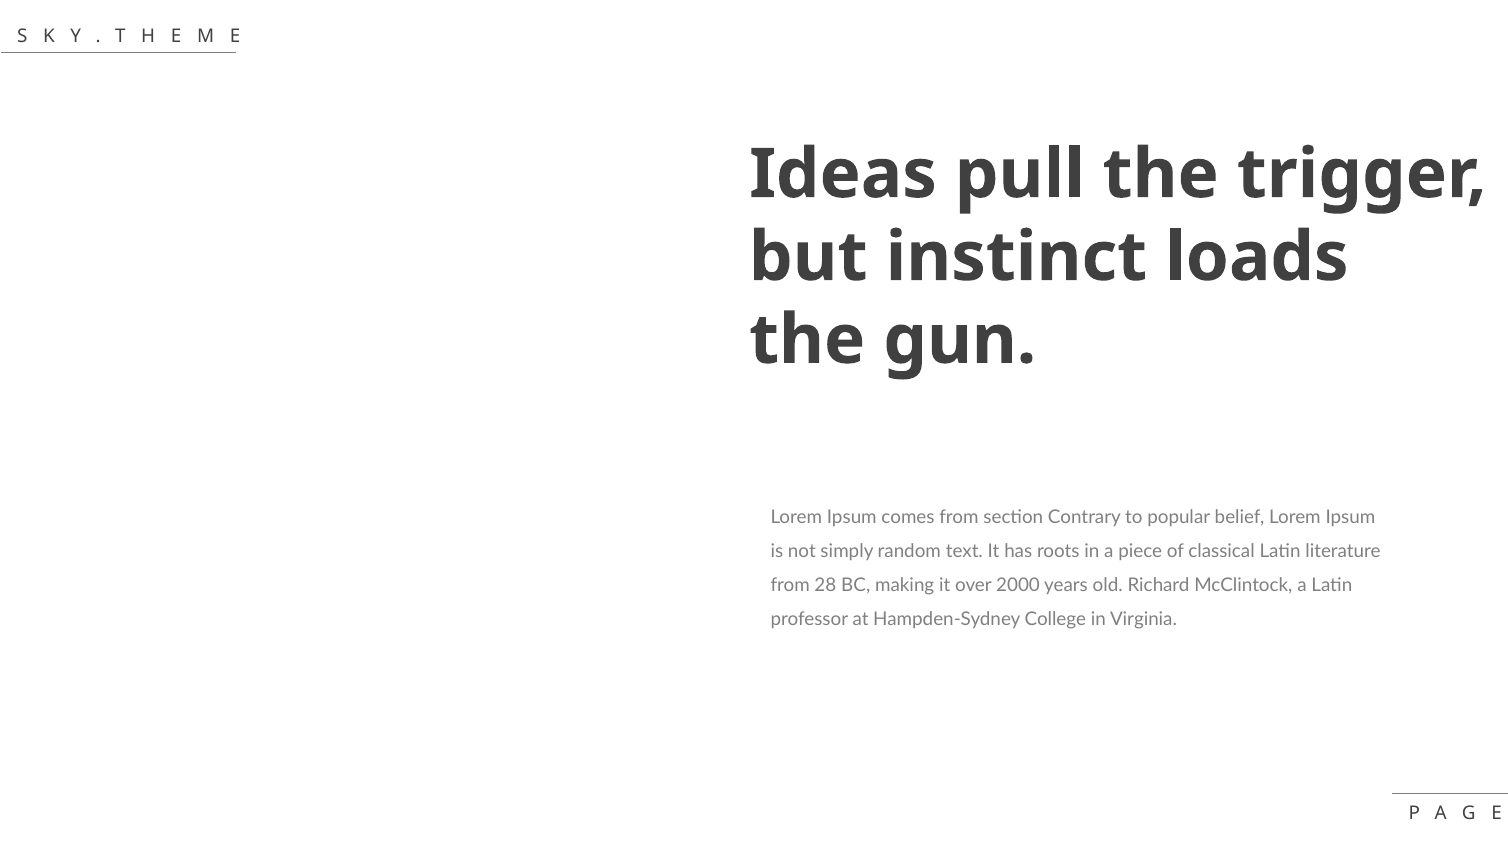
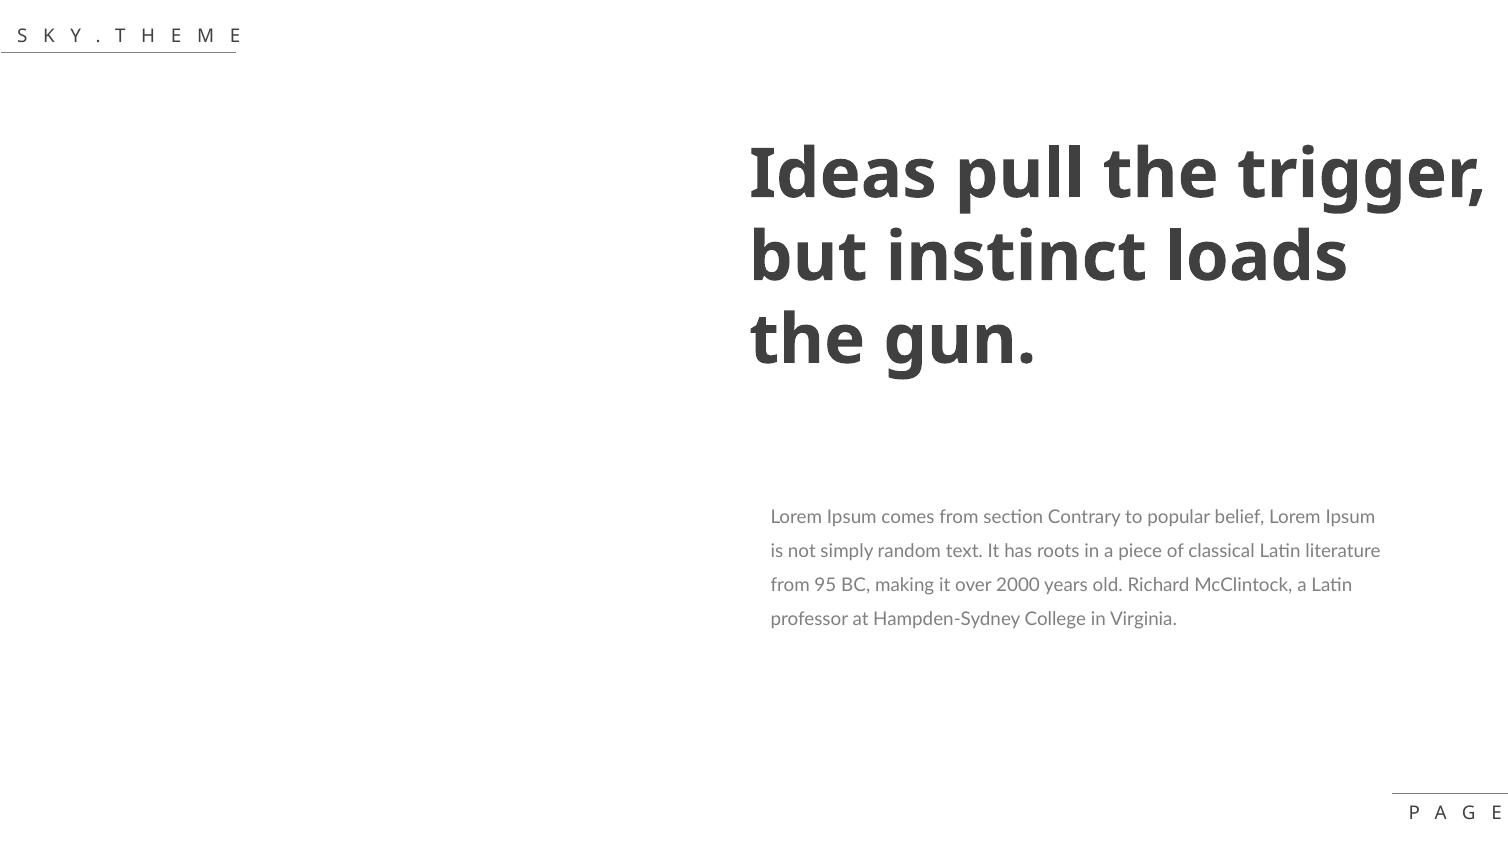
28: 28 -> 95
